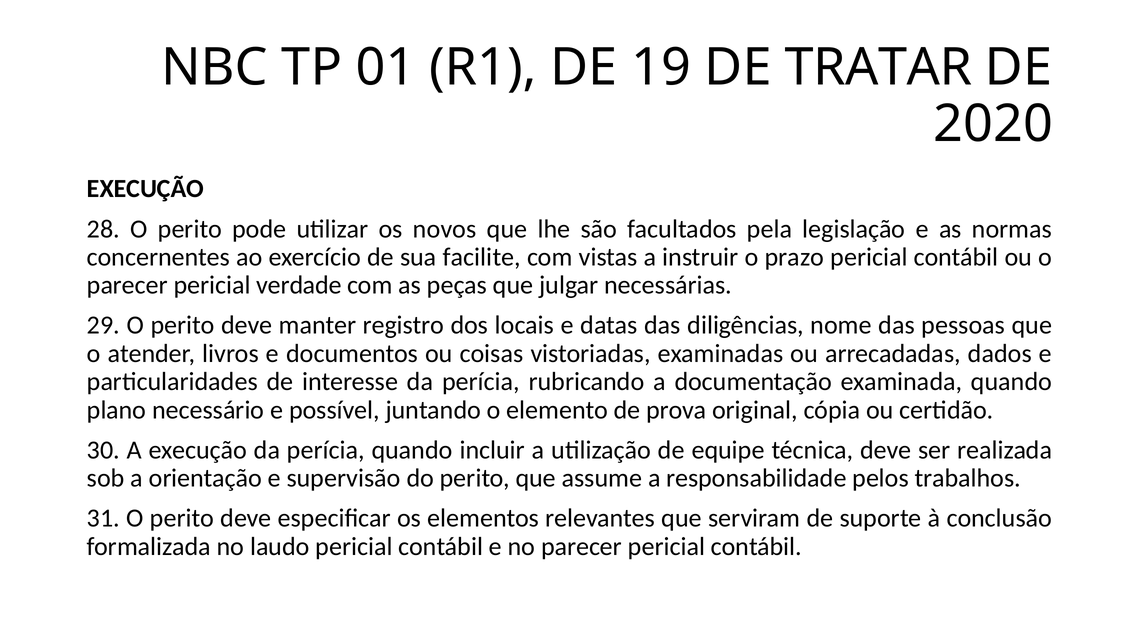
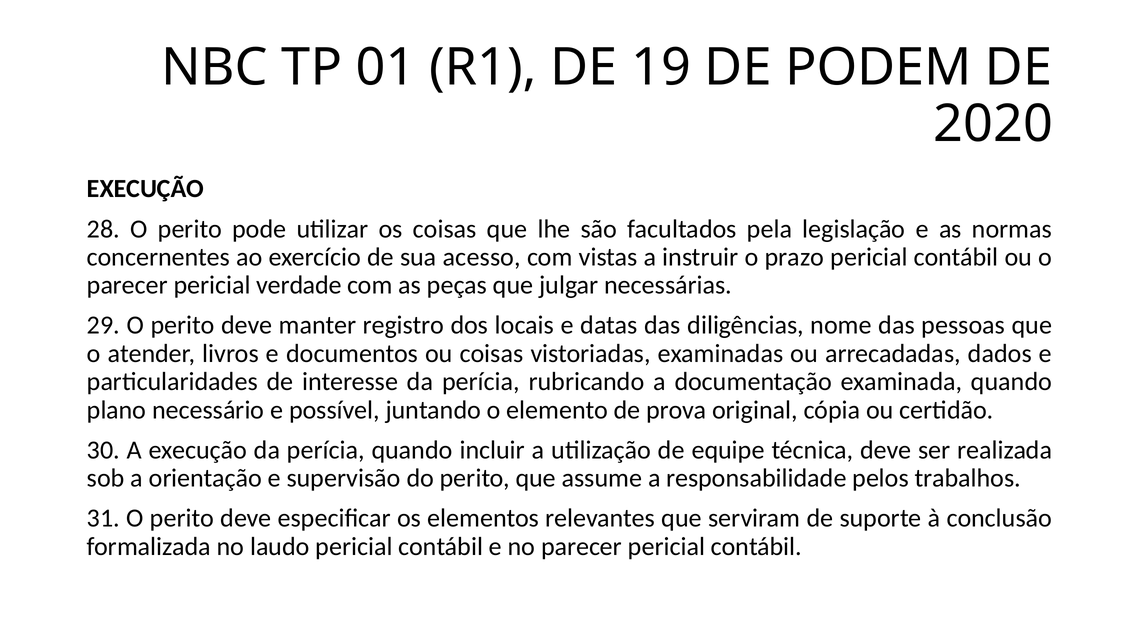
TRATAR: TRATAR -> PODEM
os novos: novos -> coisas
facilite: facilite -> acesso
